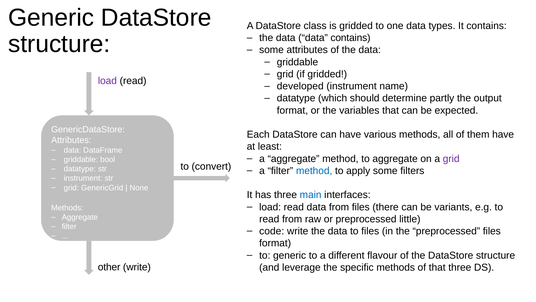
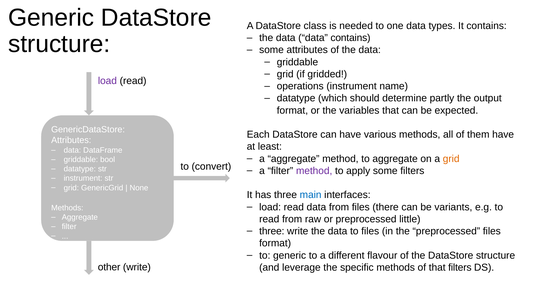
is gridded: gridded -> needed
developed: developed -> operations
grid at (451, 158) colour: purple -> orange
method at (314, 171) colour: blue -> purple
code at (272, 231): code -> three
that three: three -> filters
